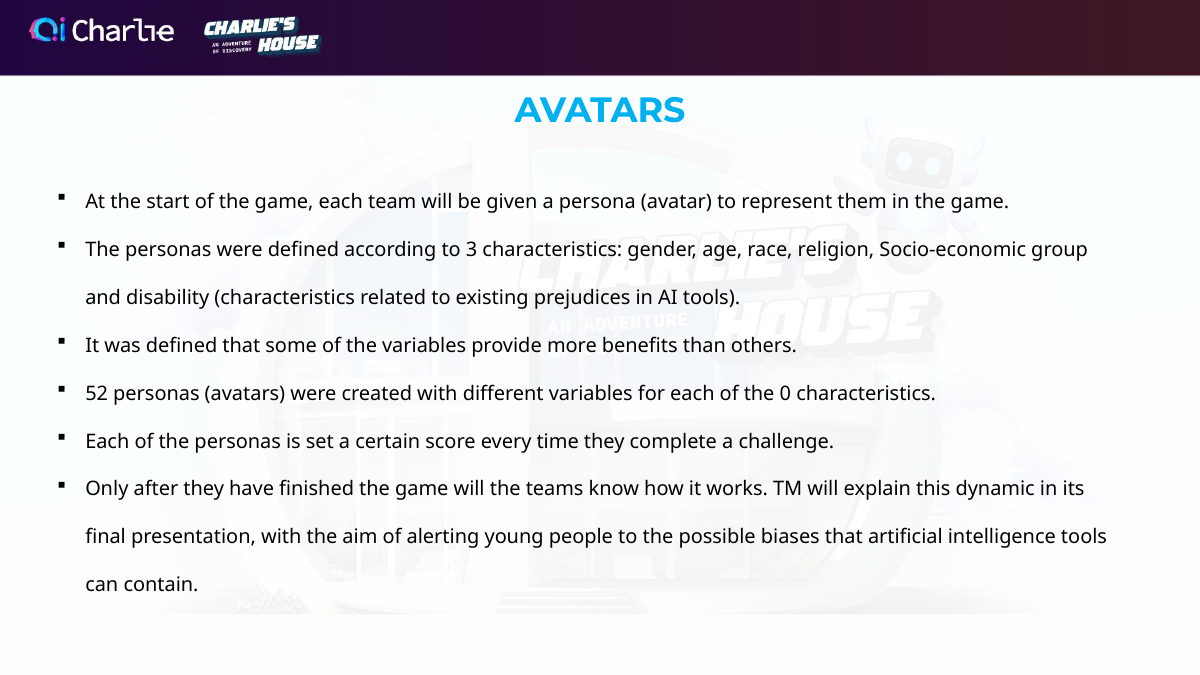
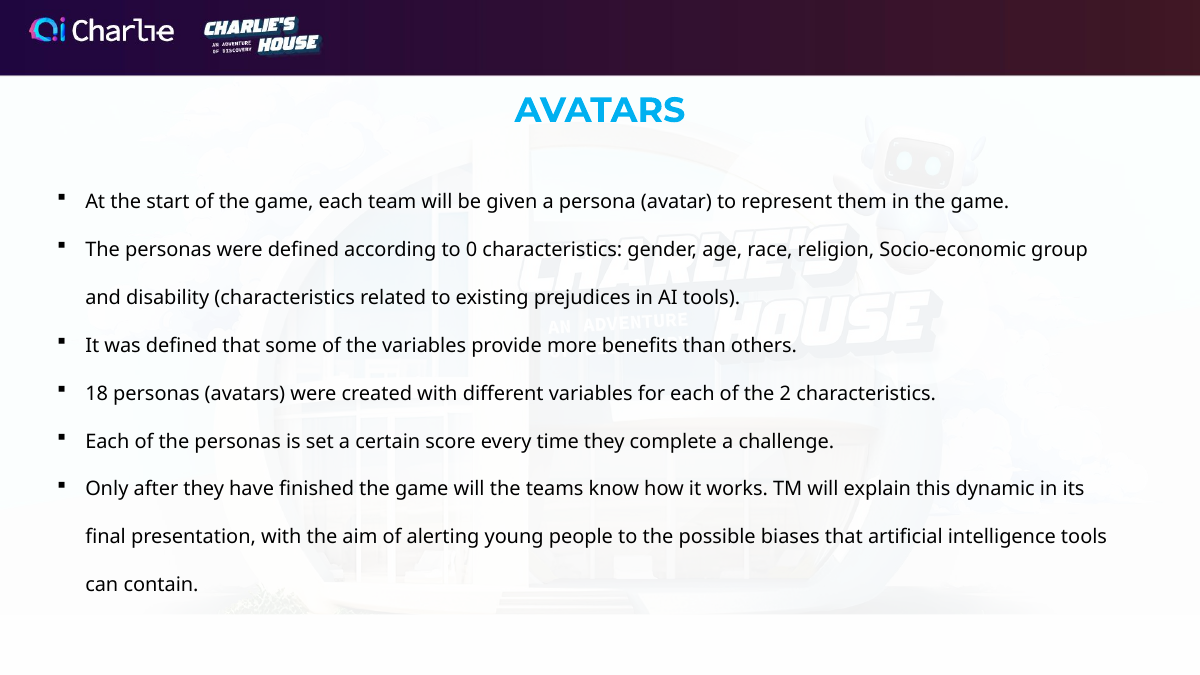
3: 3 -> 0
52: 52 -> 18
0: 0 -> 2
